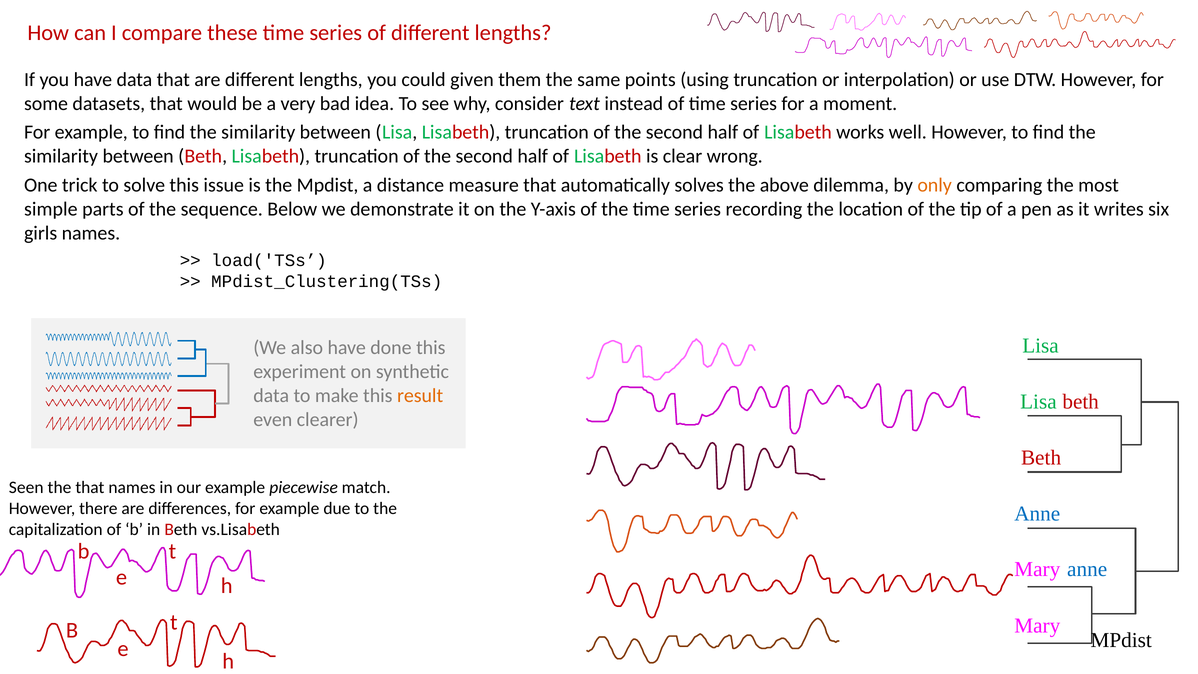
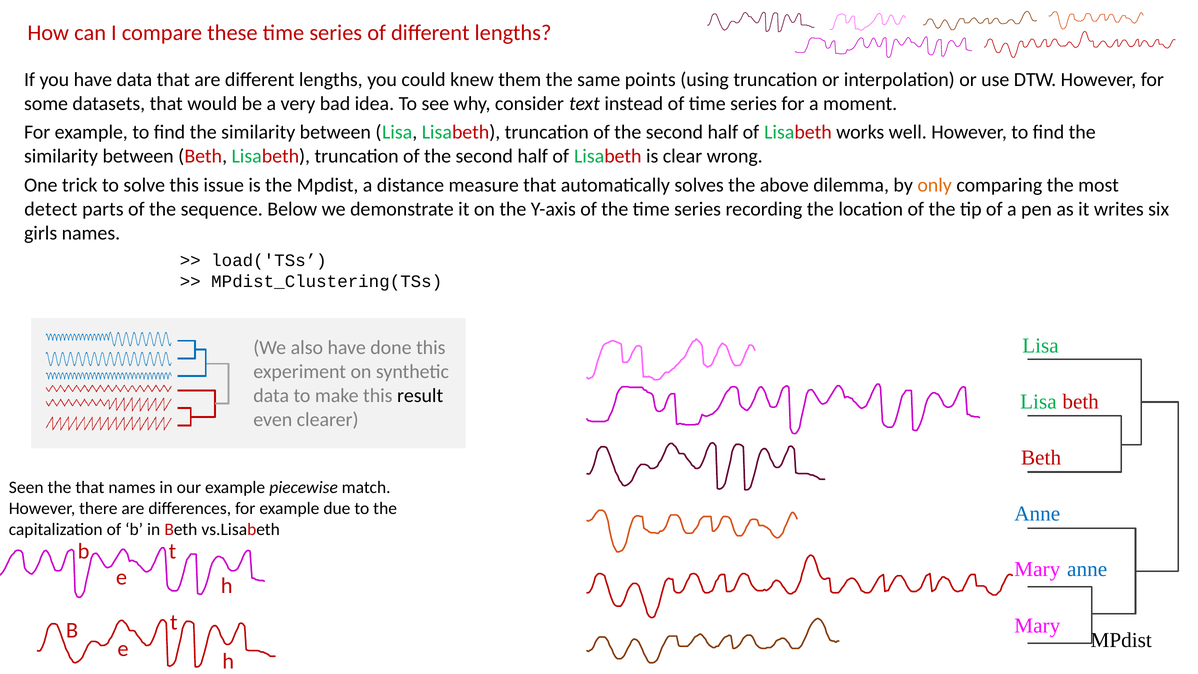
given: given -> knew
simple: simple -> detect
result colour: orange -> black
